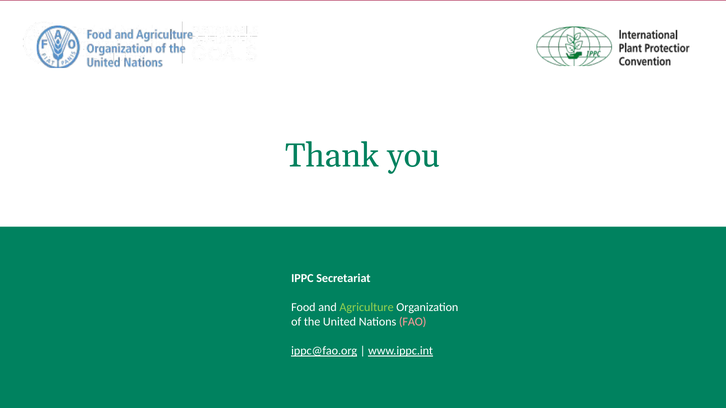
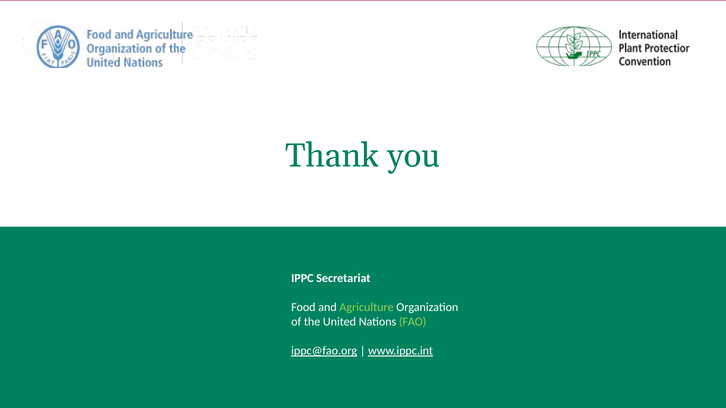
FAO colour: pink -> light green
